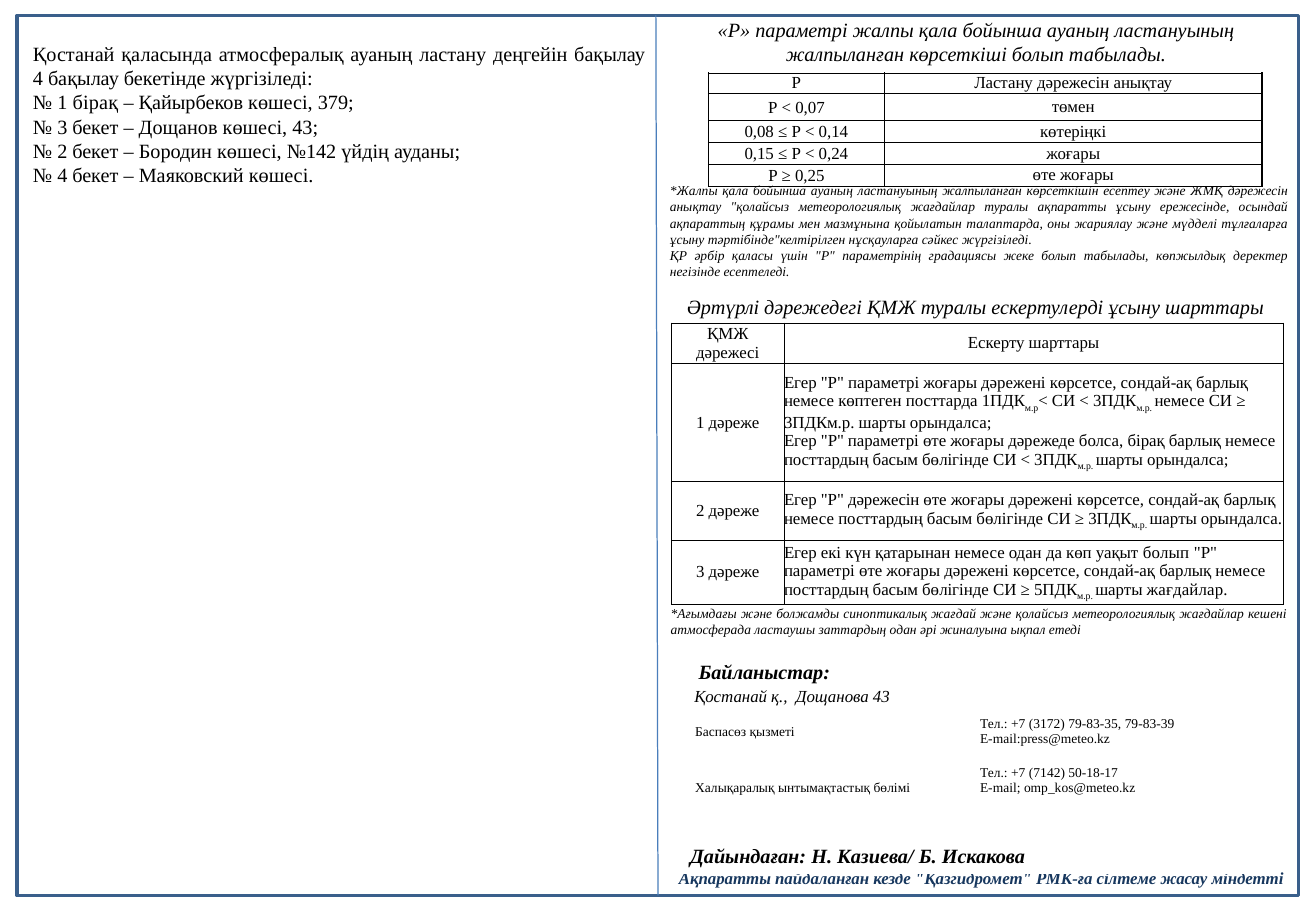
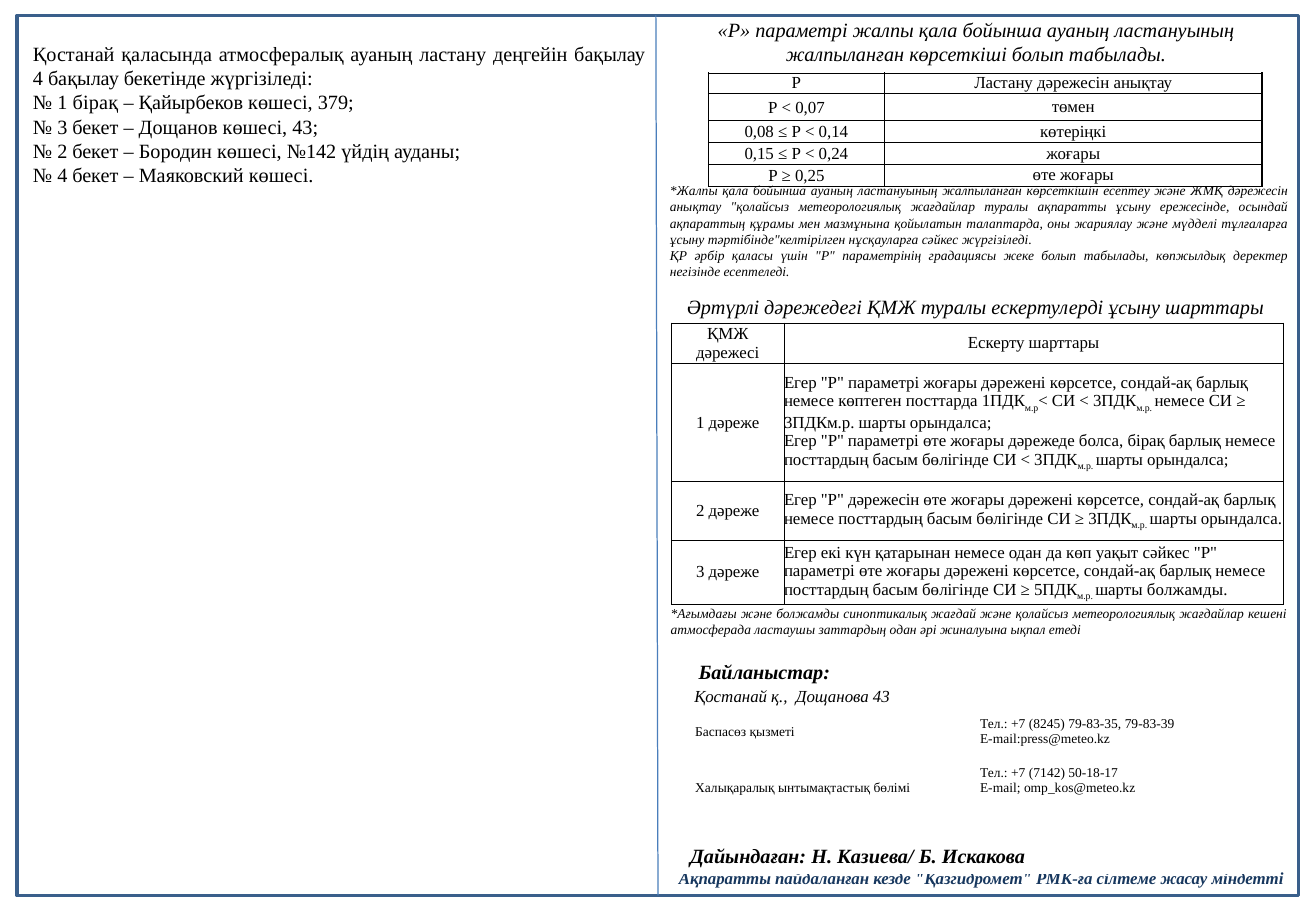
уақыт болып: болып -> сәйкес
шарты жағдайлар: жағдайлар -> болжамды
3172: 3172 -> 8245
